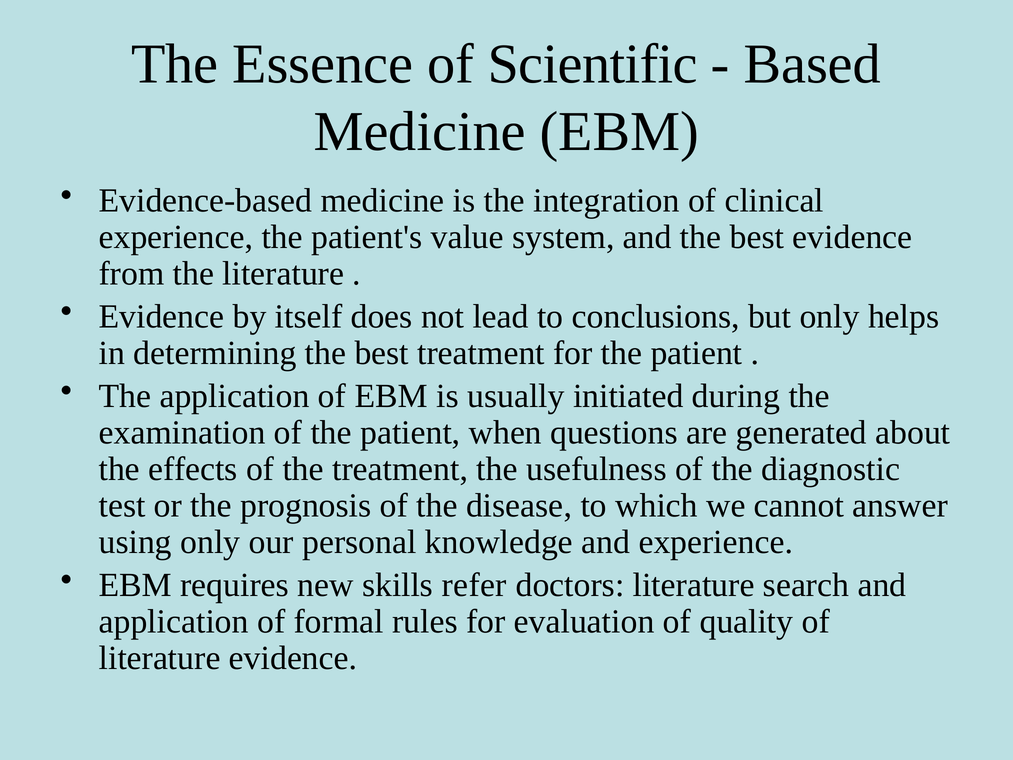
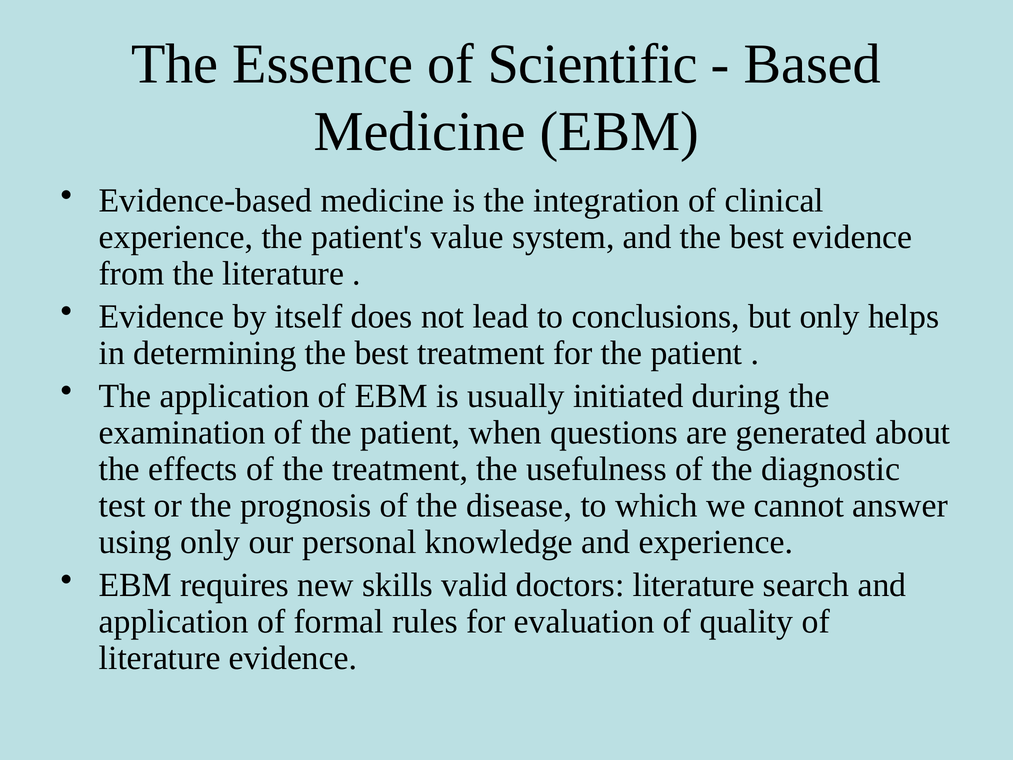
refer: refer -> valid
